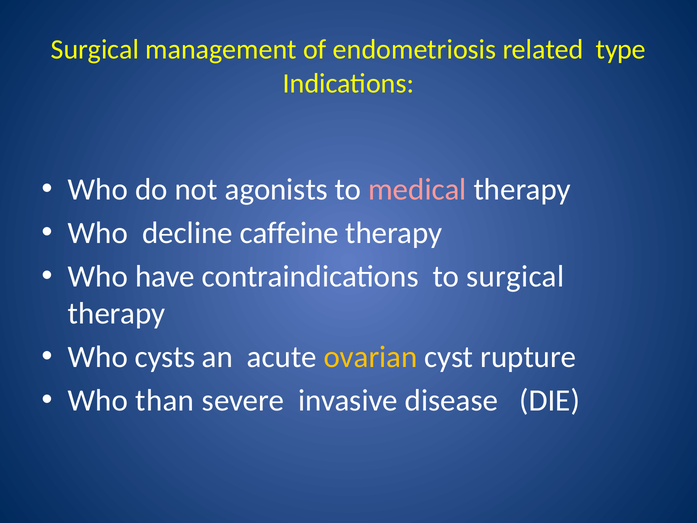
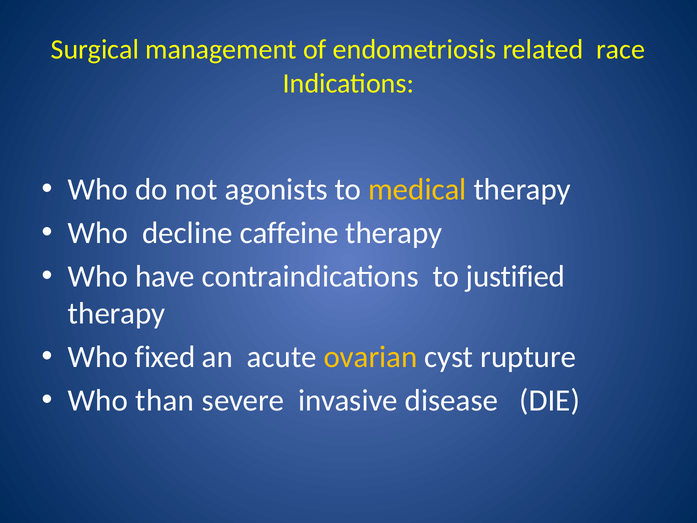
type: type -> race
medical colour: pink -> yellow
to surgical: surgical -> justified
cysts: cysts -> fixed
